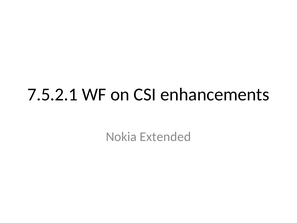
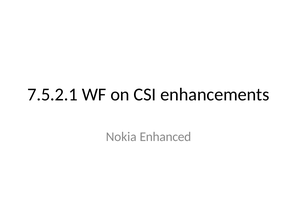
Extended: Extended -> Enhanced
